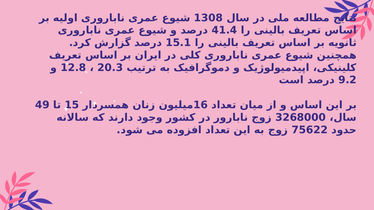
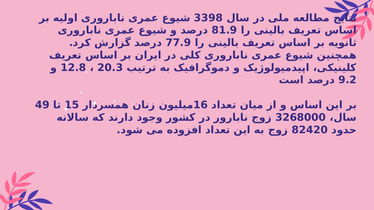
1308: 1308 -> 3398
41.4: 41.4 -> 81.9
15.1: 15.1 -> 77.9
75622: 75622 -> 82420
